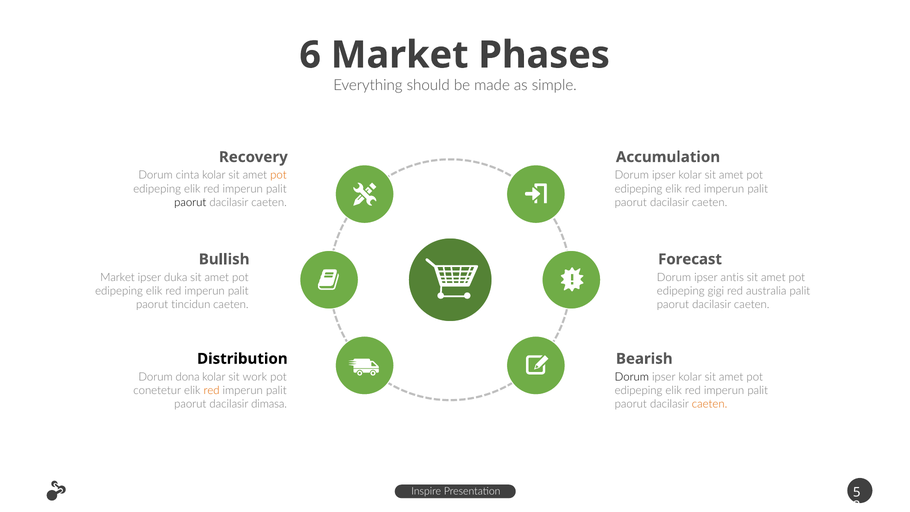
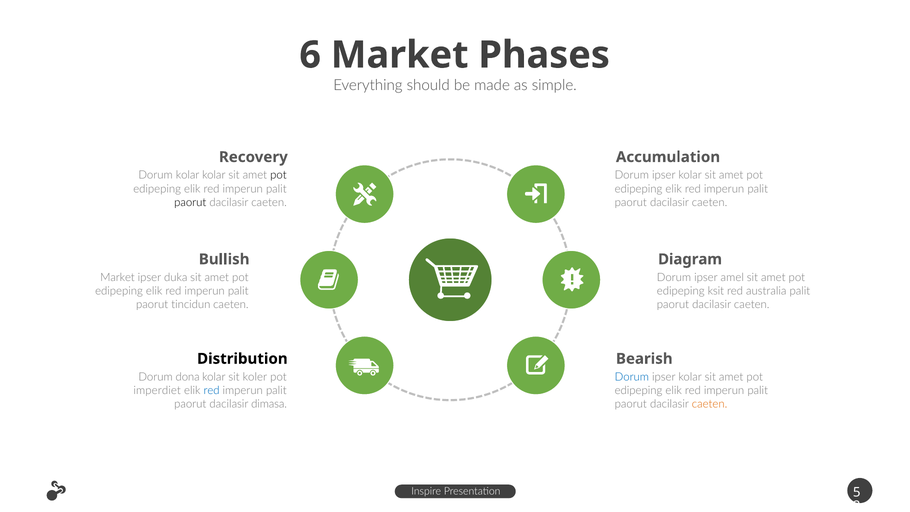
Dorum cinta: cinta -> kolar
pot at (278, 175) colour: orange -> black
Forecast: Forecast -> Diagram
antis: antis -> amel
gigi: gigi -> ksit
work: work -> koler
Dorum at (632, 377) colour: black -> blue
conetetur: conetetur -> imperdiet
red at (212, 390) colour: orange -> blue
